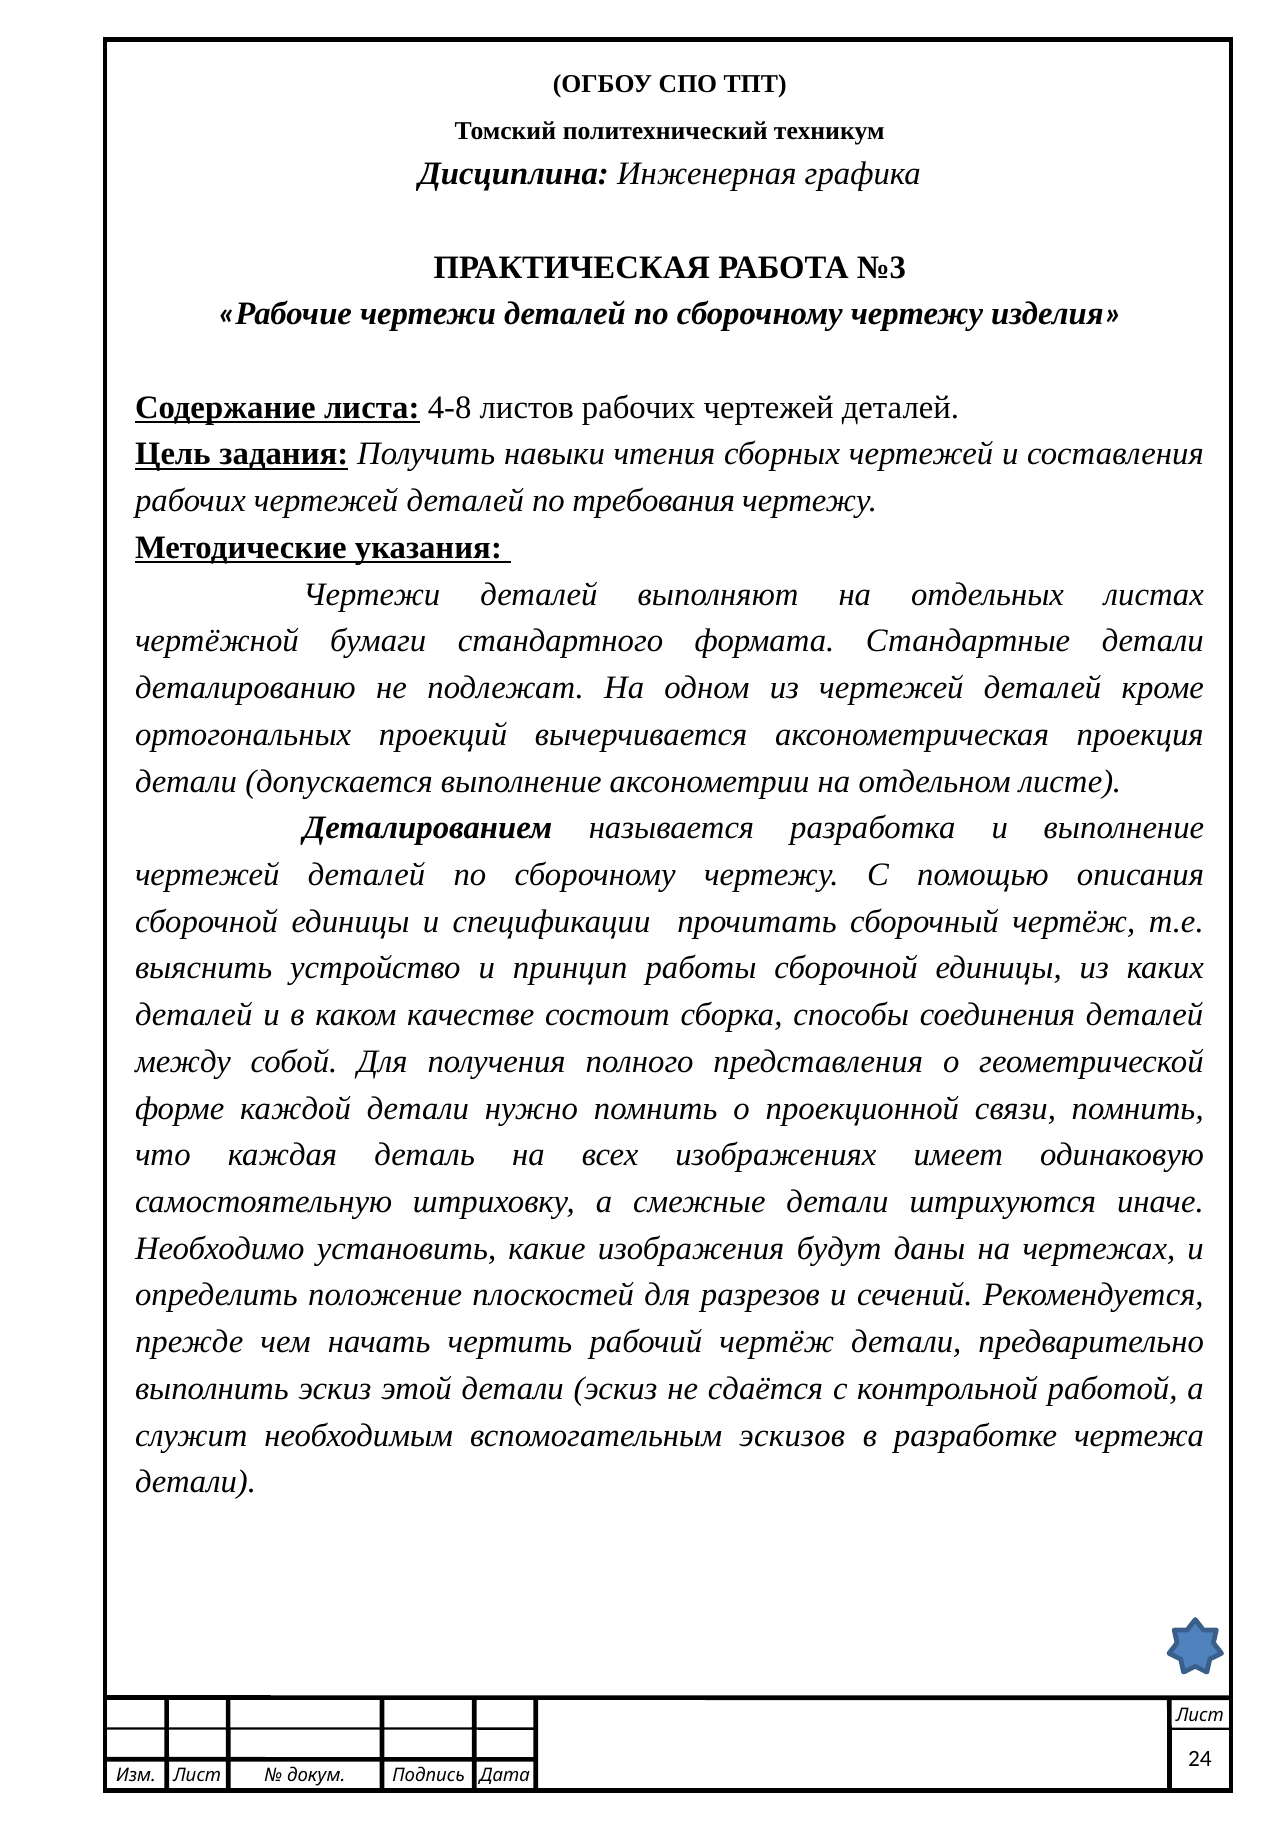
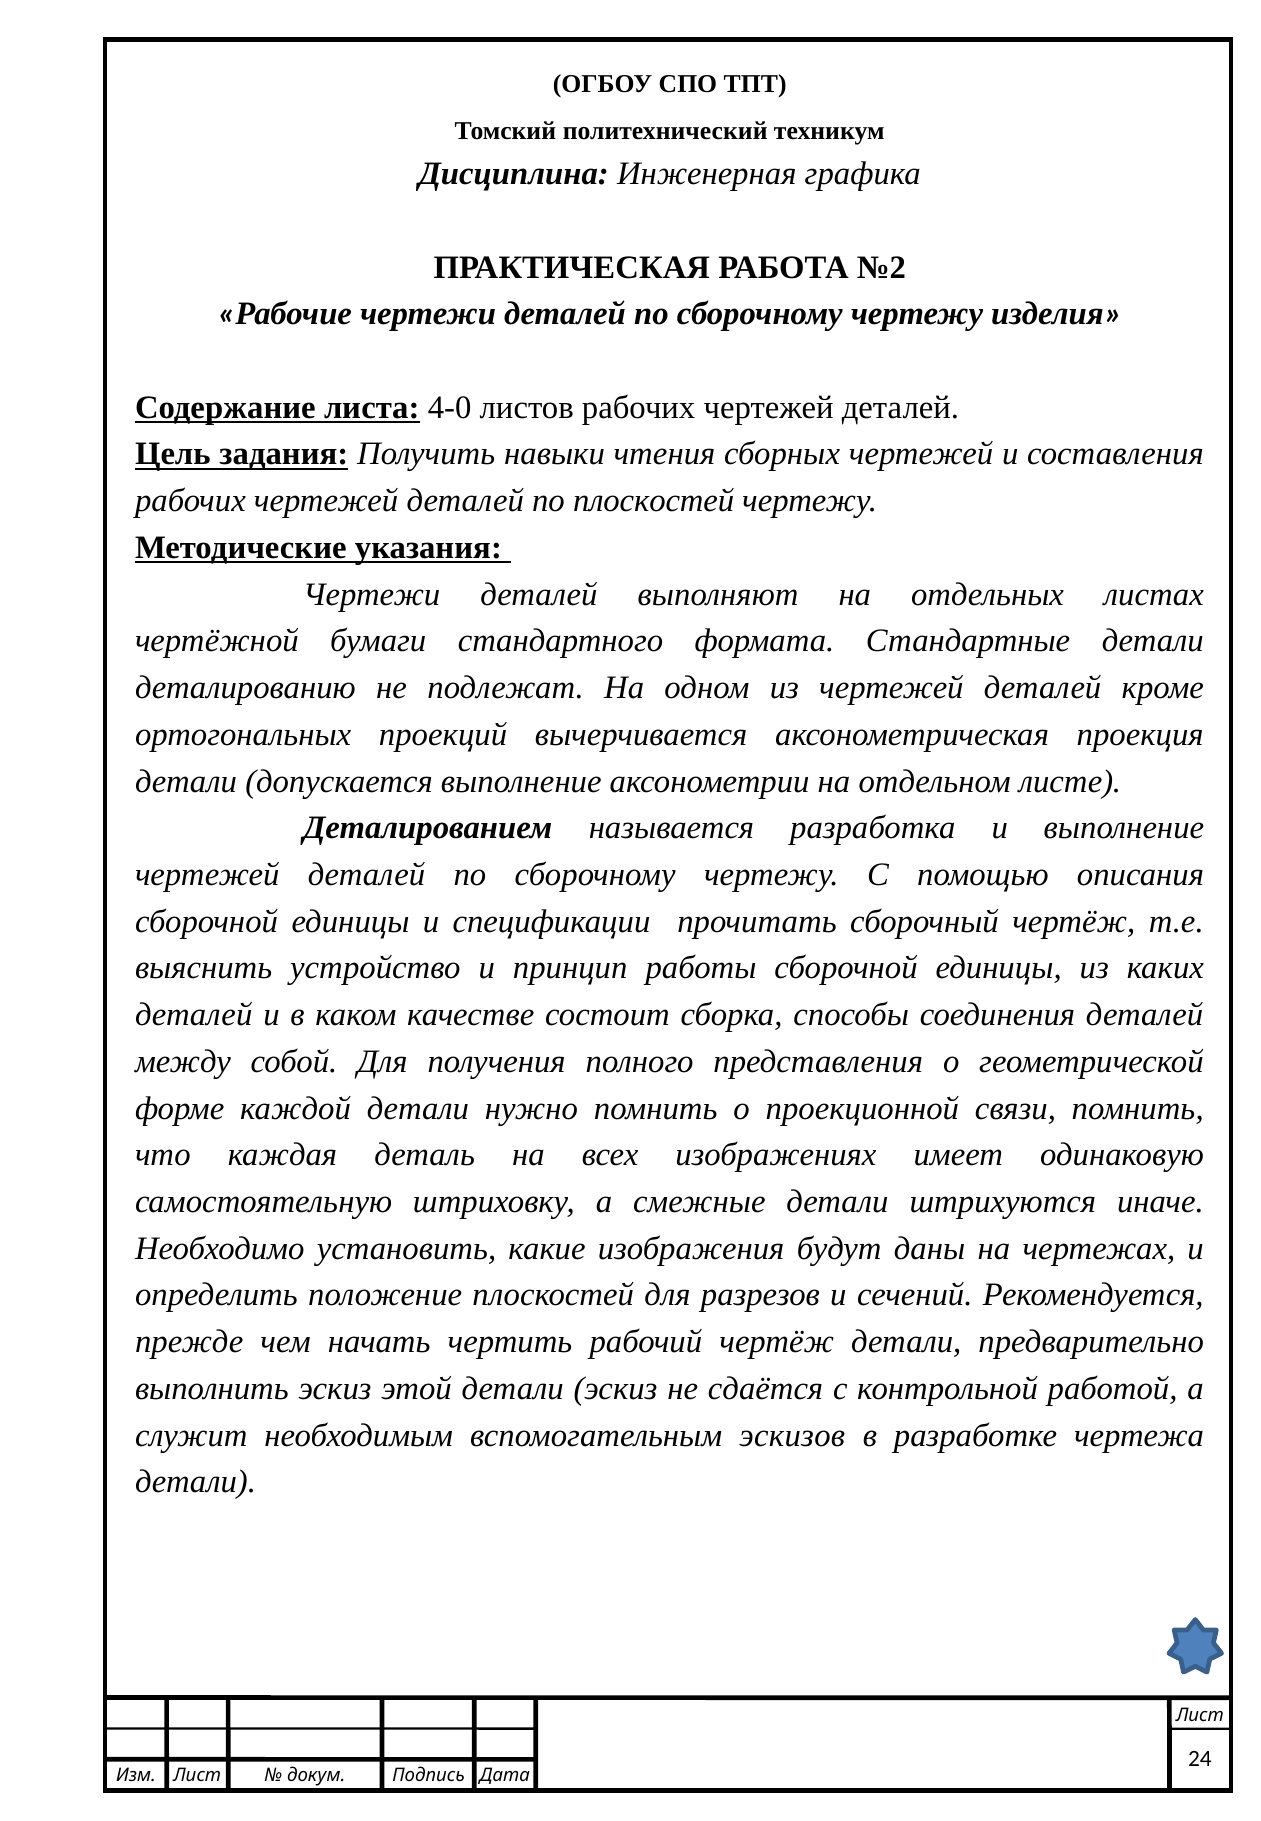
№3: №3 -> №2
4-8: 4-8 -> 4-0
по требования: требования -> плоскостей
